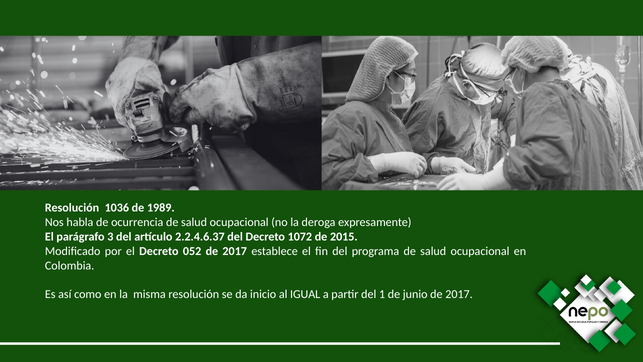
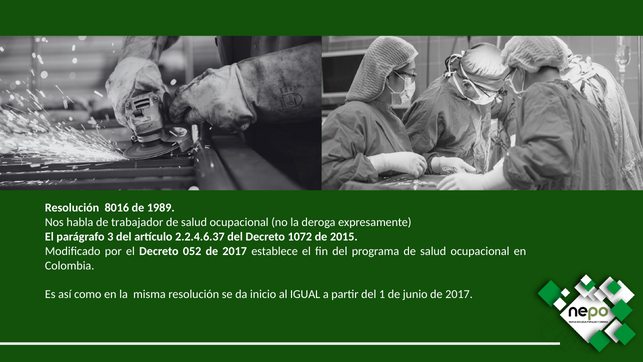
1036: 1036 -> 8016
ocurrencia: ocurrencia -> trabajador
